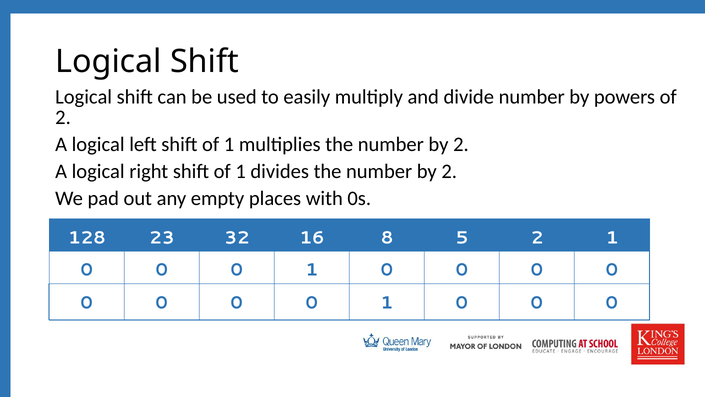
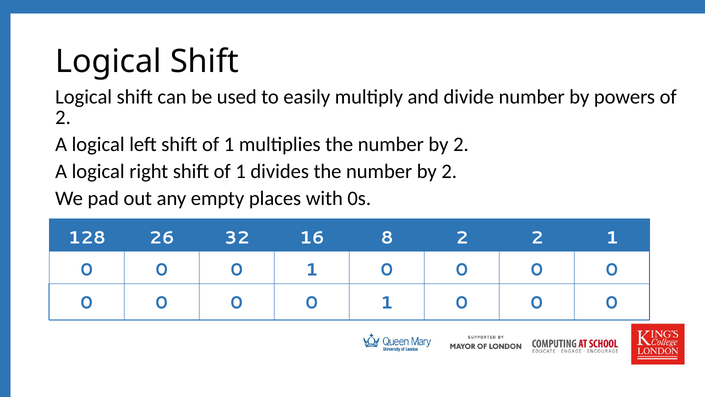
23: 23 -> 26
8 5: 5 -> 2
